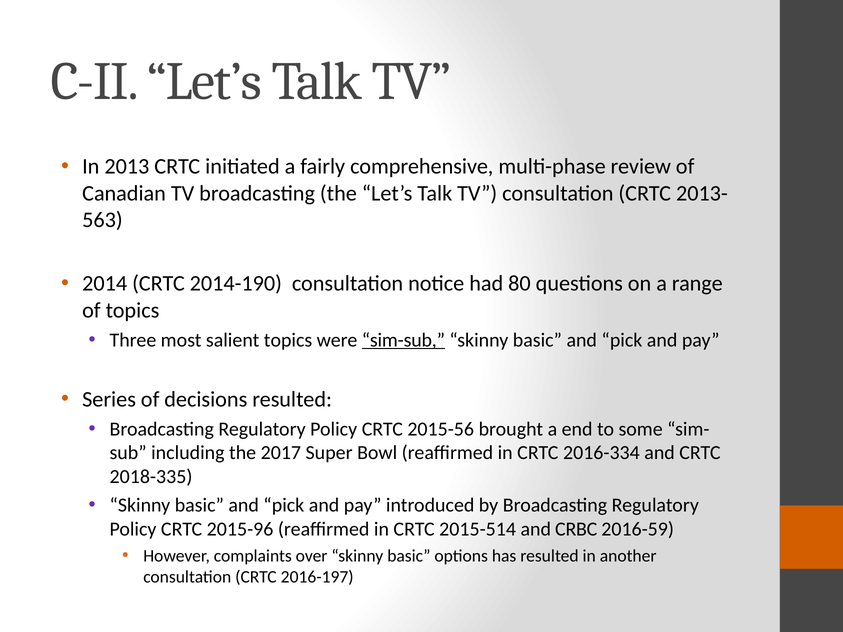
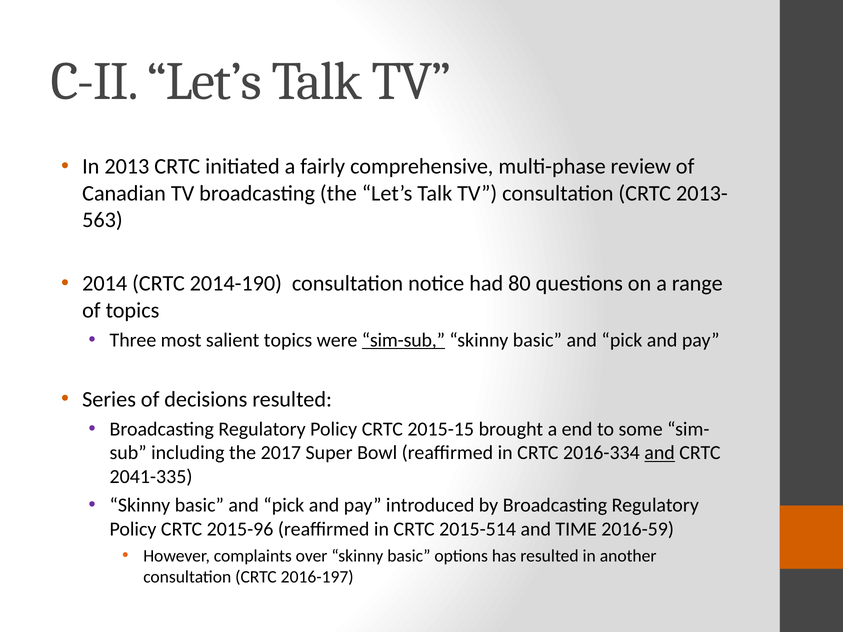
2015-56: 2015-56 -> 2015-15
and at (660, 453) underline: none -> present
2018-335: 2018-335 -> 2041-335
CRBC: CRBC -> TIME
